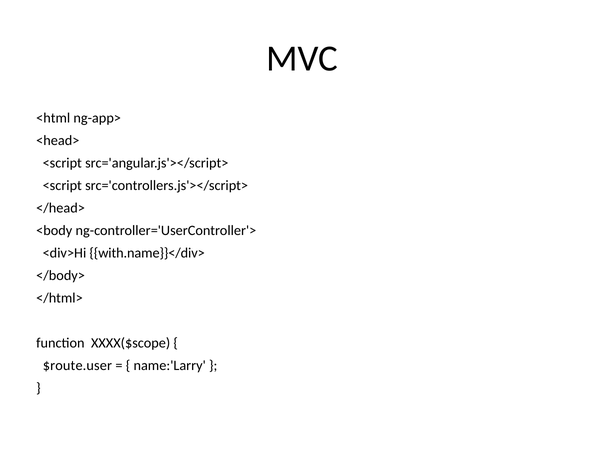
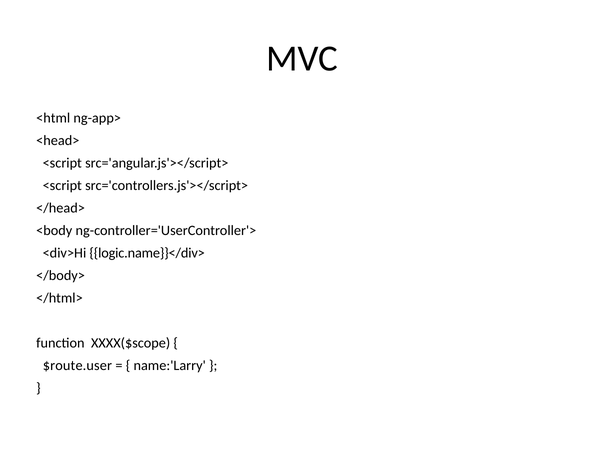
with.name}}</div>: with.name}}</div> -> logic.name}}</div>
